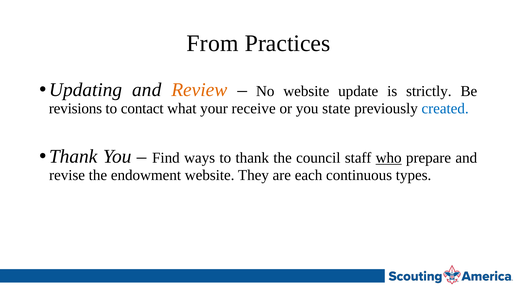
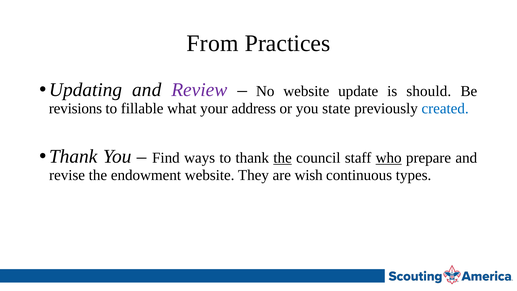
Review colour: orange -> purple
strictly: strictly -> should
contact: contact -> fillable
receive: receive -> address
the at (283, 158) underline: none -> present
each: each -> wish
